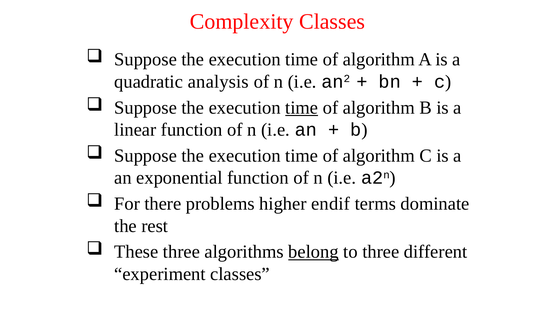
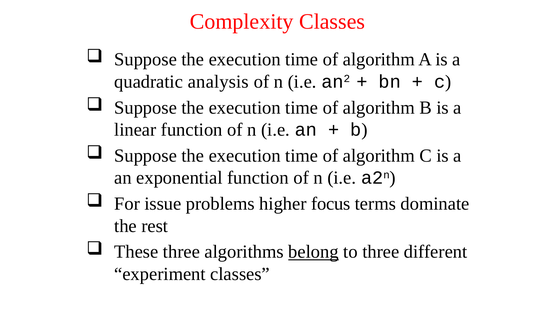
time at (302, 108) underline: present -> none
there: there -> issue
endif: endif -> focus
